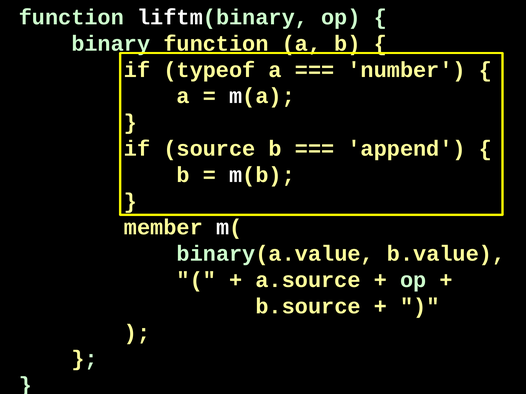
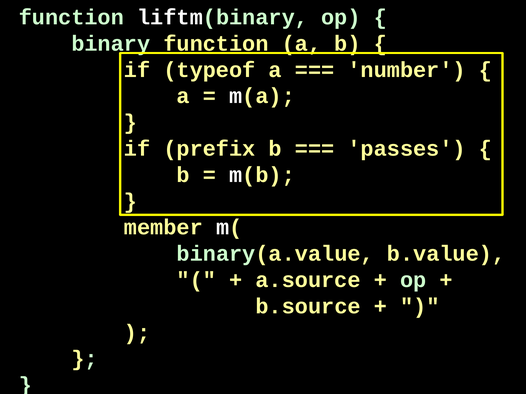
source: source -> prefix
append: append -> passes
